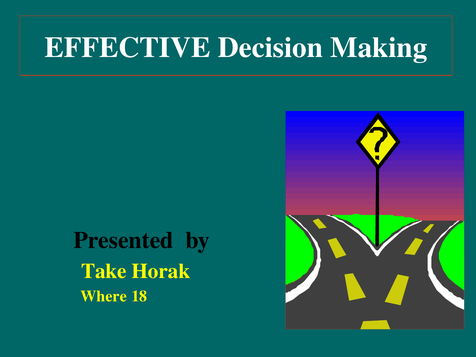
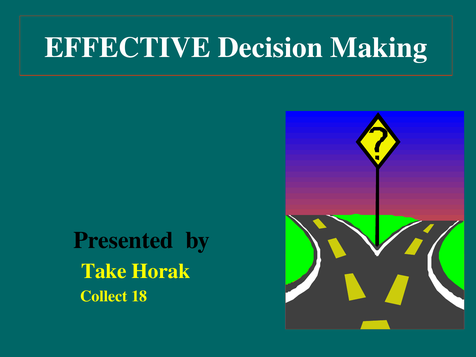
Where: Where -> Collect
